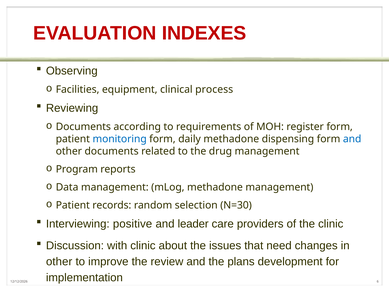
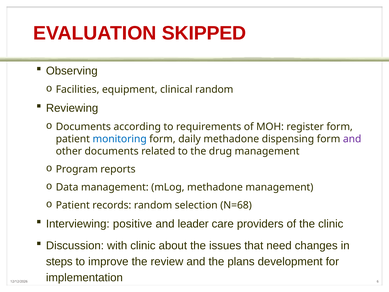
INDEXES: INDEXES -> SKIPPED
clinical process: process -> random
and at (352, 139) colour: blue -> purple
N=30: N=30 -> N=68
other at (59, 261): other -> steps
